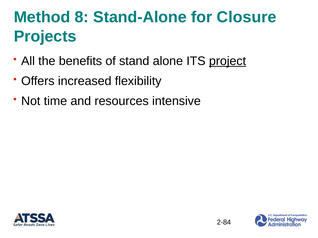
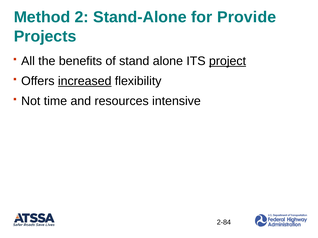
8: 8 -> 2
Closure: Closure -> Provide
increased underline: none -> present
